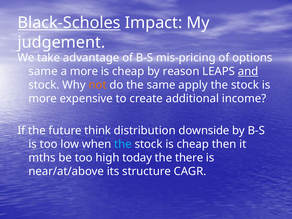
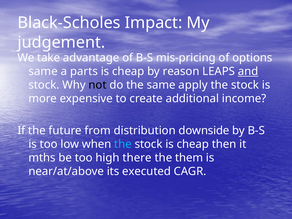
Black-Scholes underline: present -> none
a more: more -> parts
not colour: orange -> black
think: think -> from
today: today -> there
there: there -> them
structure: structure -> executed
